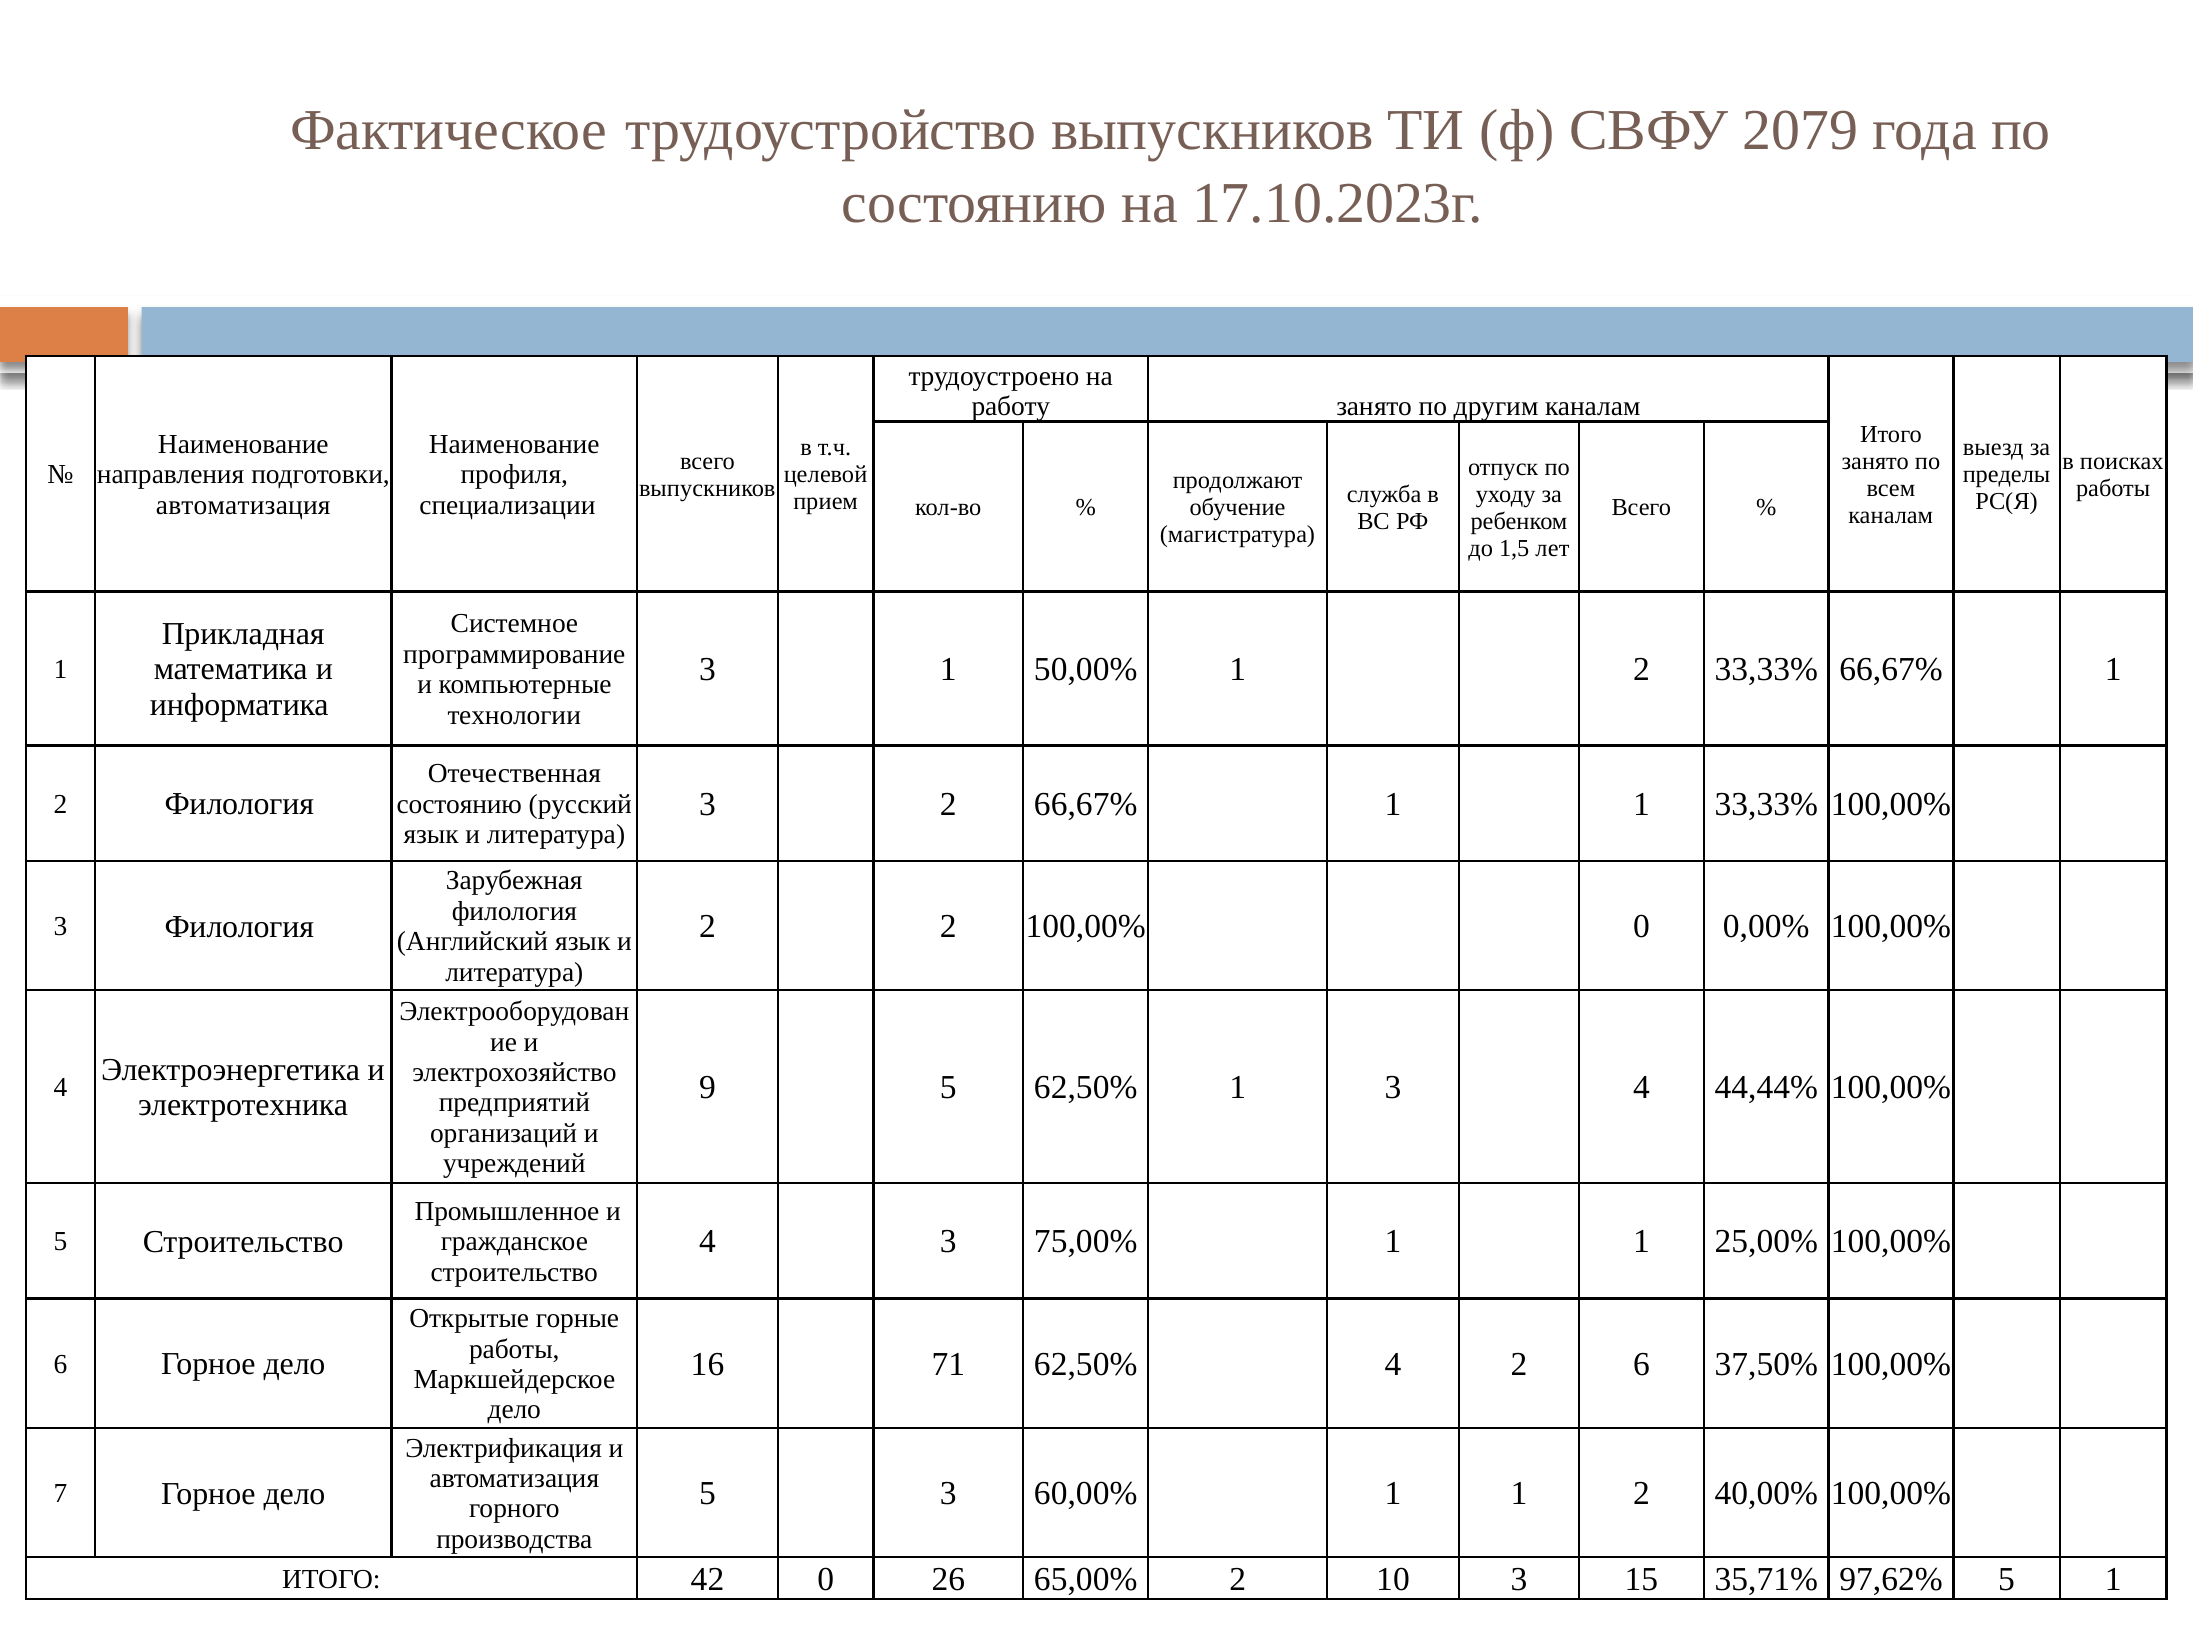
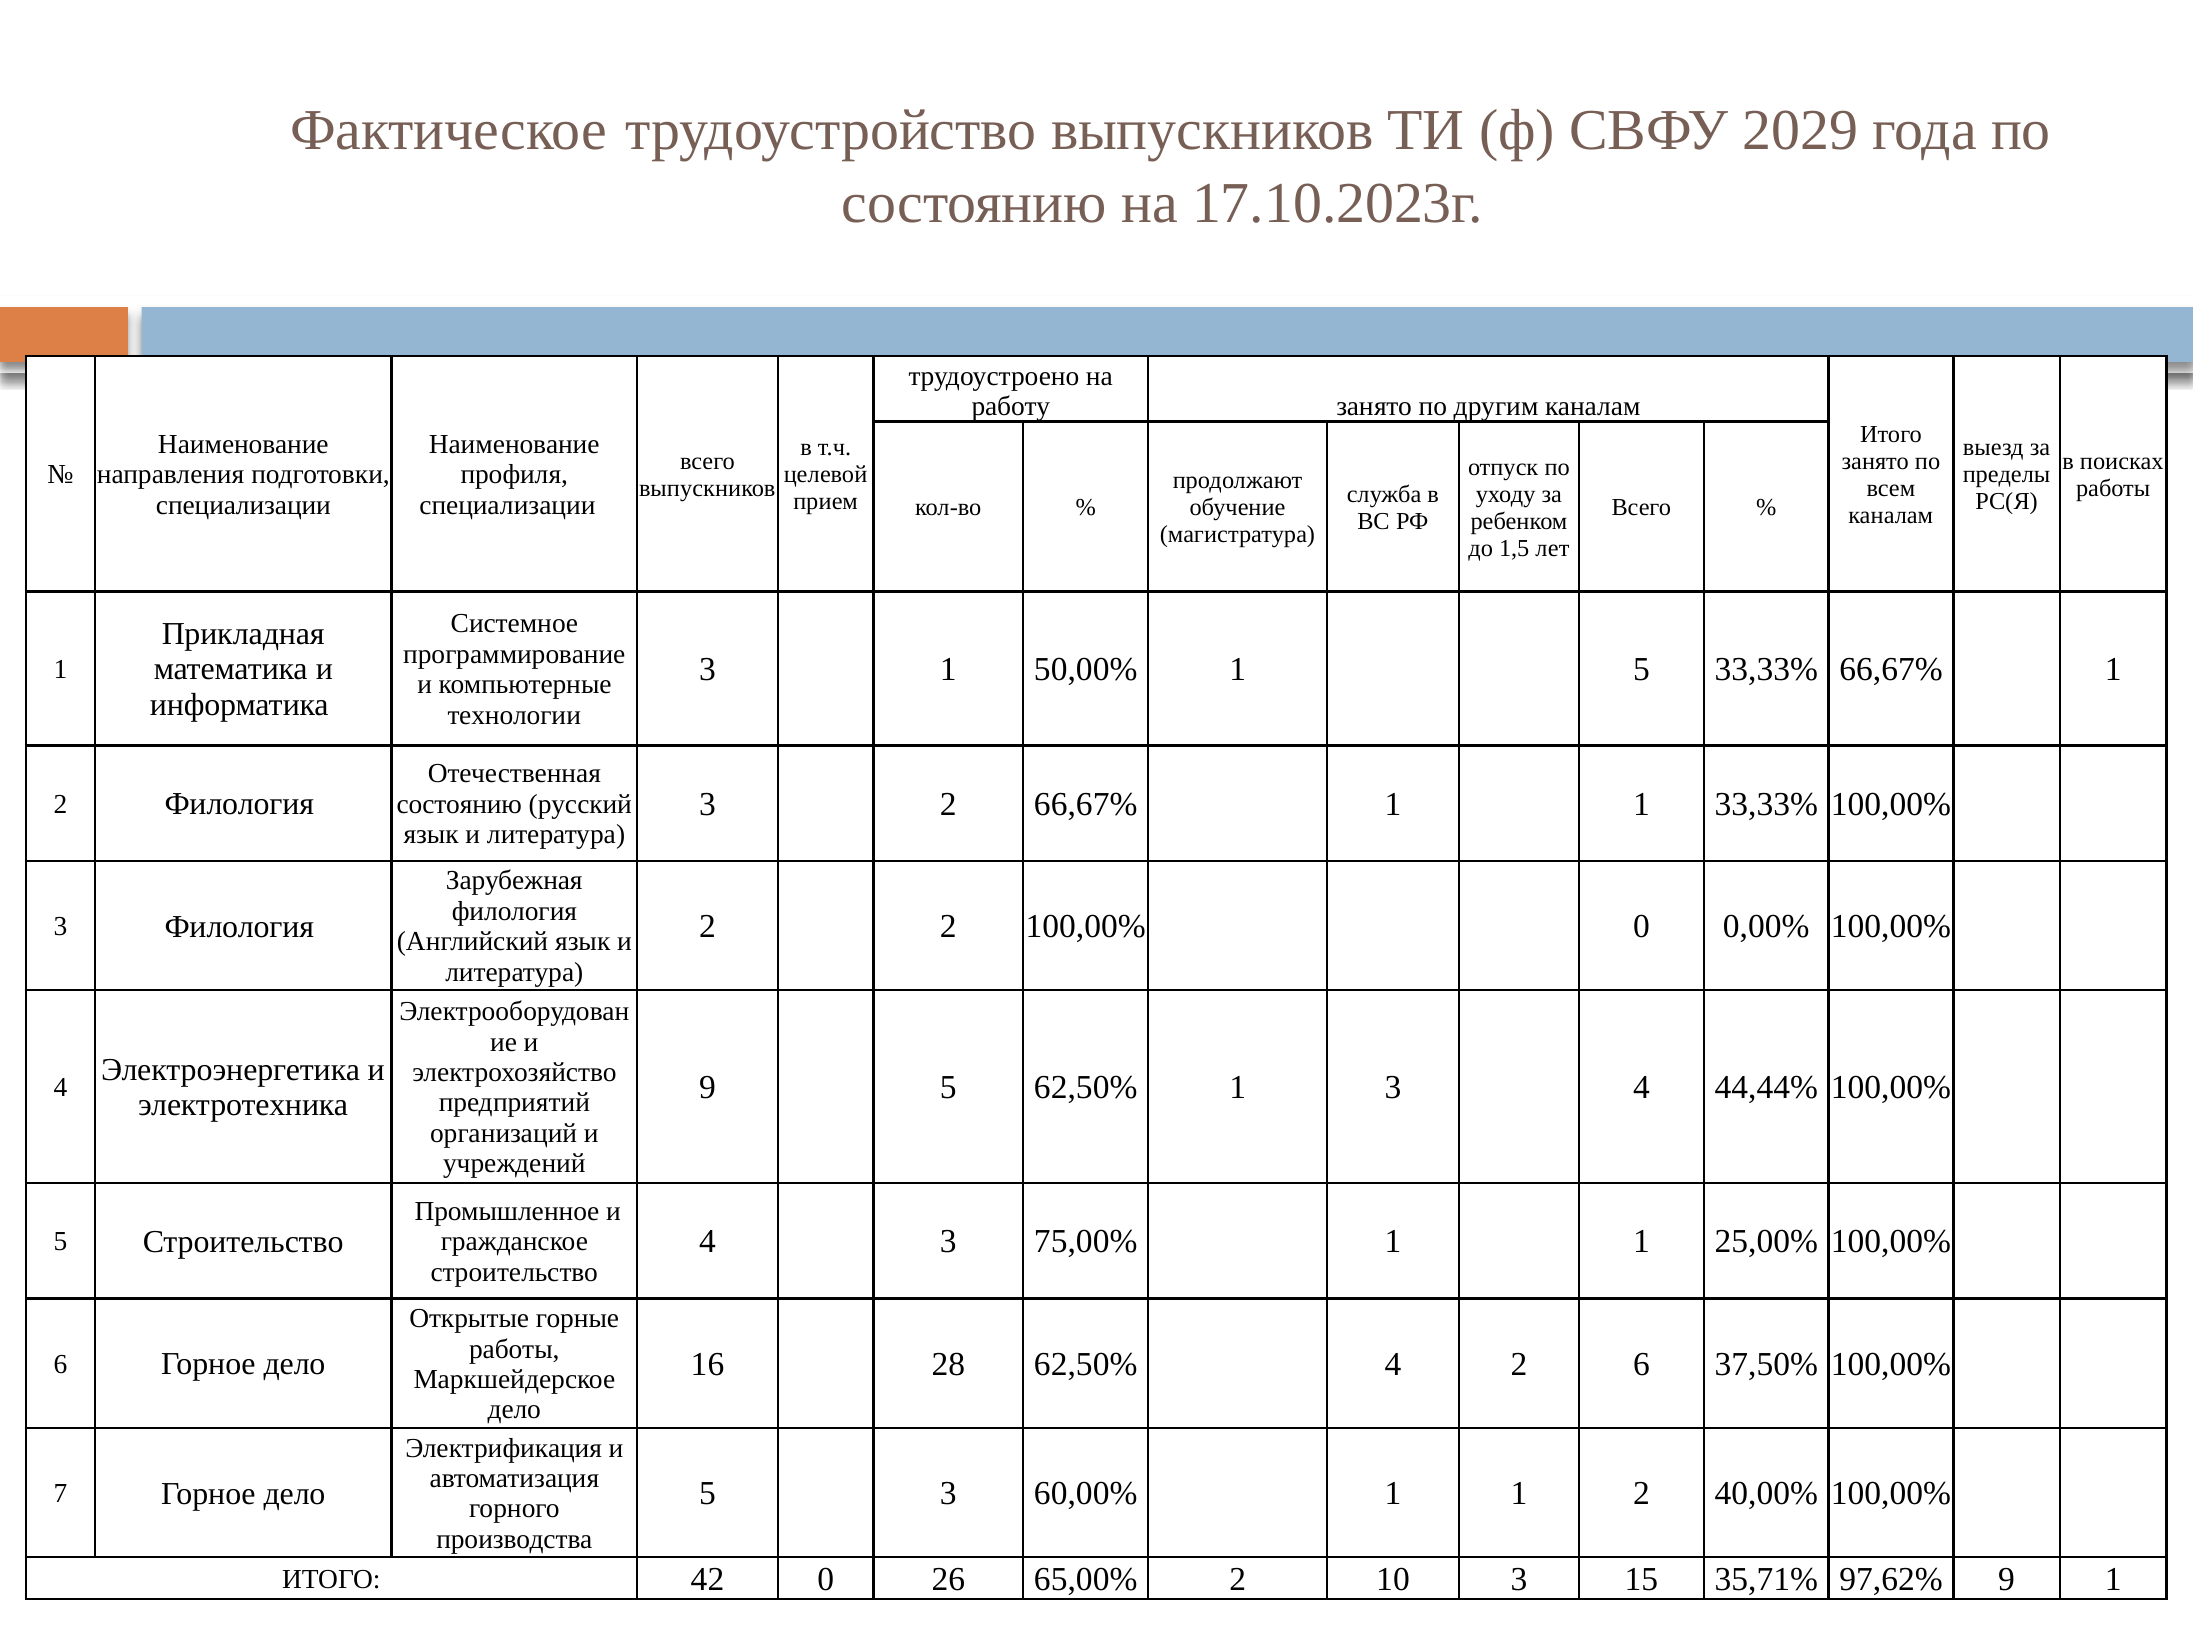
2079: 2079 -> 2029
автоматизация at (243, 505): автоматизация -> специализации
50,00% 1 2: 2 -> 5
71: 71 -> 28
97,62% 5: 5 -> 9
